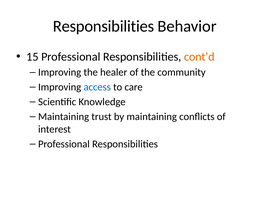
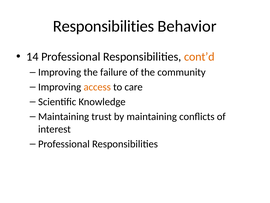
15: 15 -> 14
healer: healer -> failure
access colour: blue -> orange
